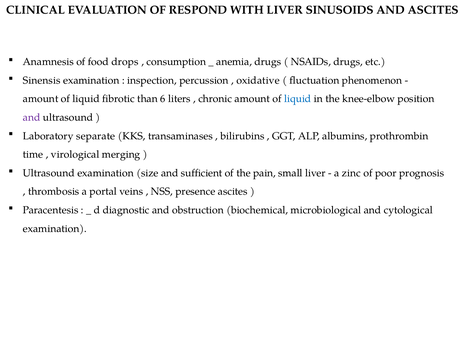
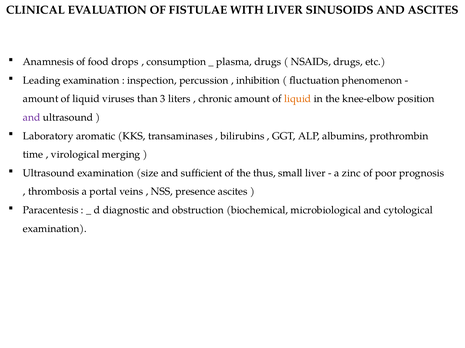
RESPOND: RESPOND -> FISTULAE
anemia: anemia -> plasma
Sinensis: Sinensis -> Leading
oxidative: oxidative -> inhibition
fibrotic: fibrotic -> viruses
6: 6 -> 3
liquid at (298, 99) colour: blue -> orange
separate: separate -> aromatic
pain: pain -> thus
